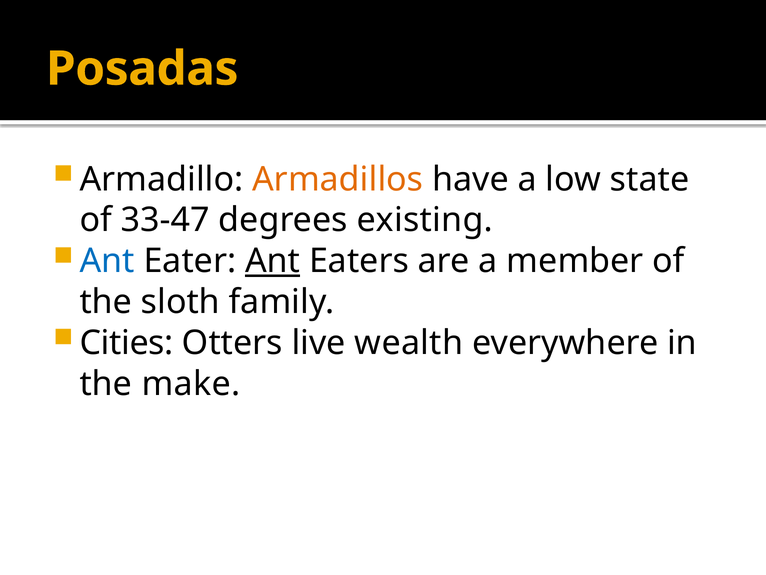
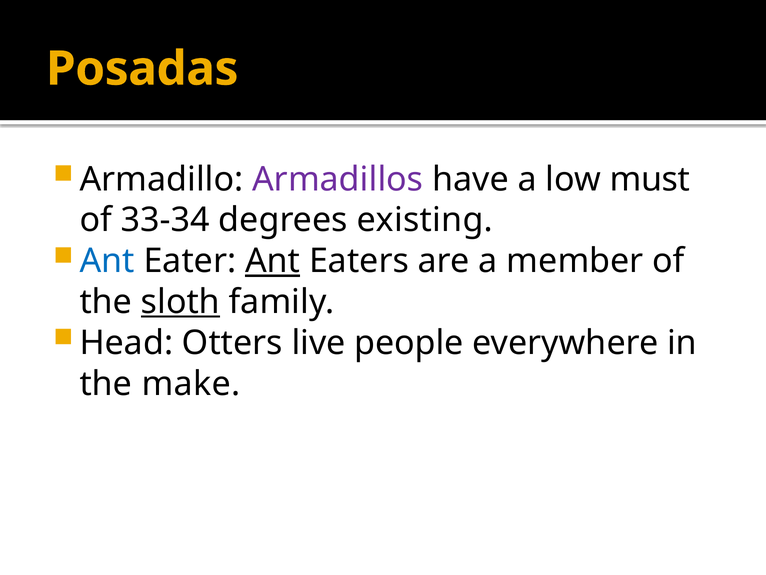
Armadillos colour: orange -> purple
state: state -> must
33-47: 33-47 -> 33-34
sloth underline: none -> present
Cities: Cities -> Head
wealth: wealth -> people
